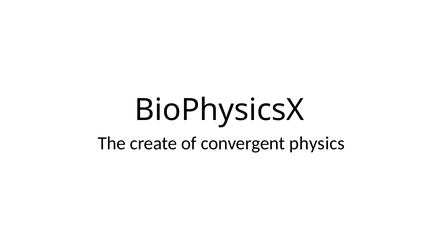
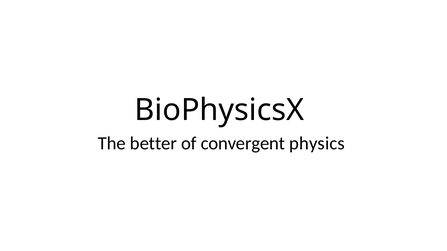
create: create -> better
